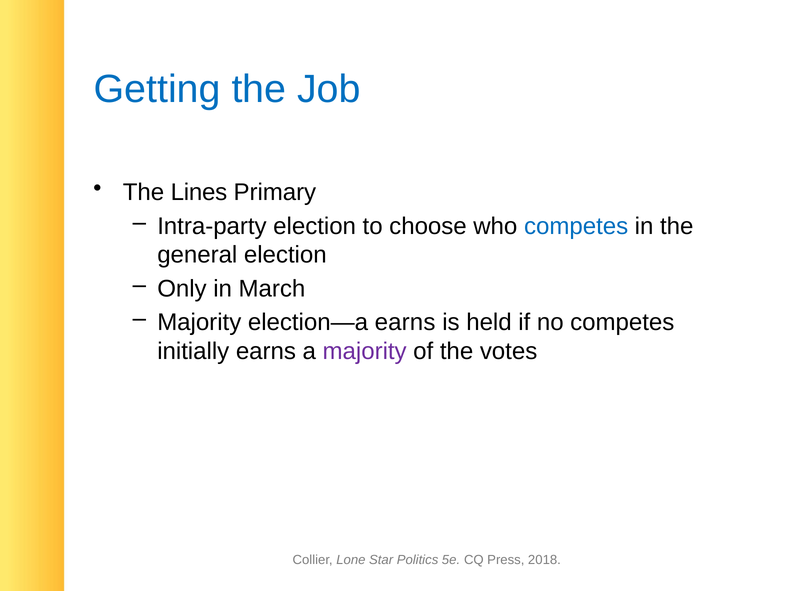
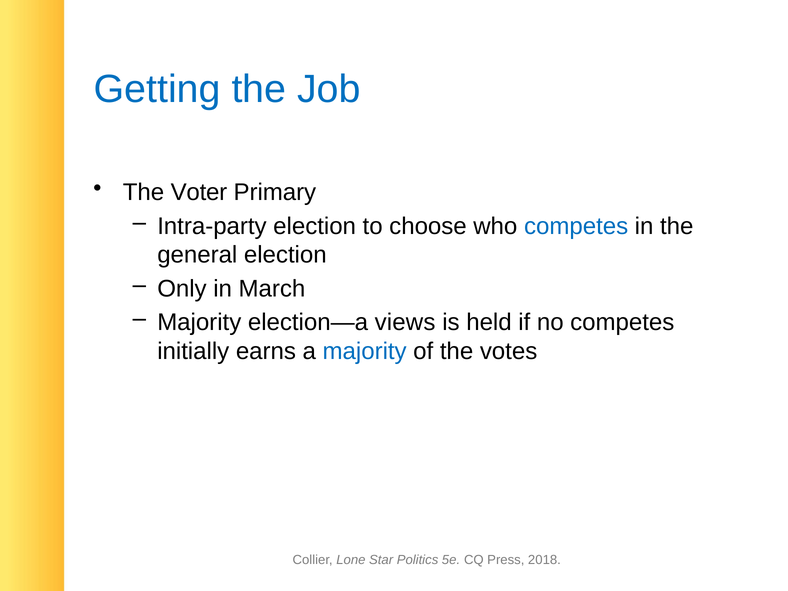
Lines: Lines -> Voter
election—a earns: earns -> views
majority at (365, 351) colour: purple -> blue
